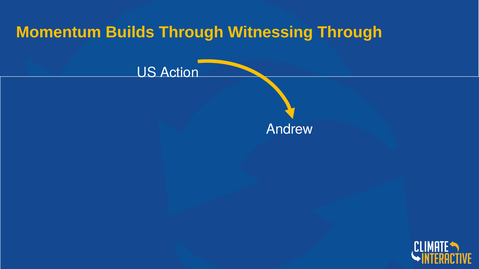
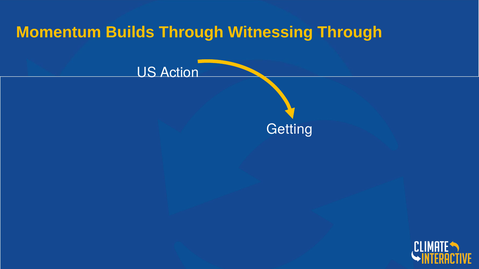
Andrew: Andrew -> Getting
